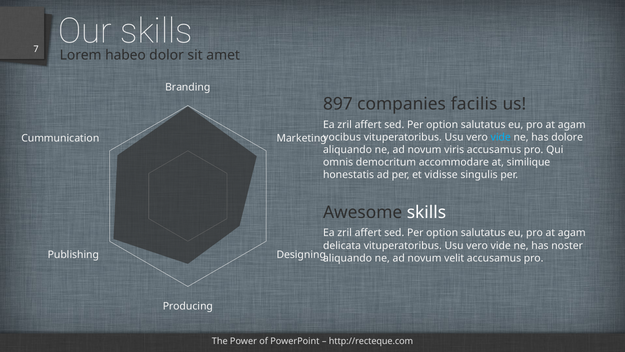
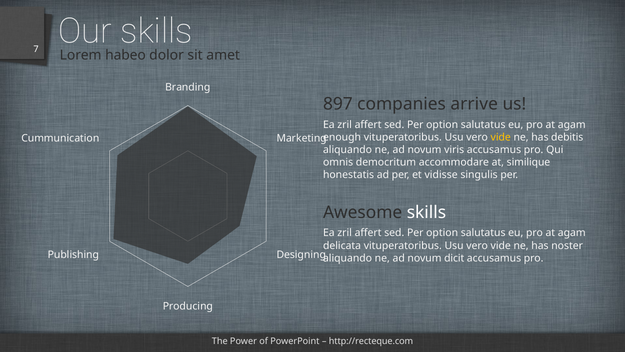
facilis: facilis -> arrive
vocibus: vocibus -> enough
vide at (501, 137) colour: light blue -> yellow
dolore: dolore -> debitis
velit: velit -> dicit
